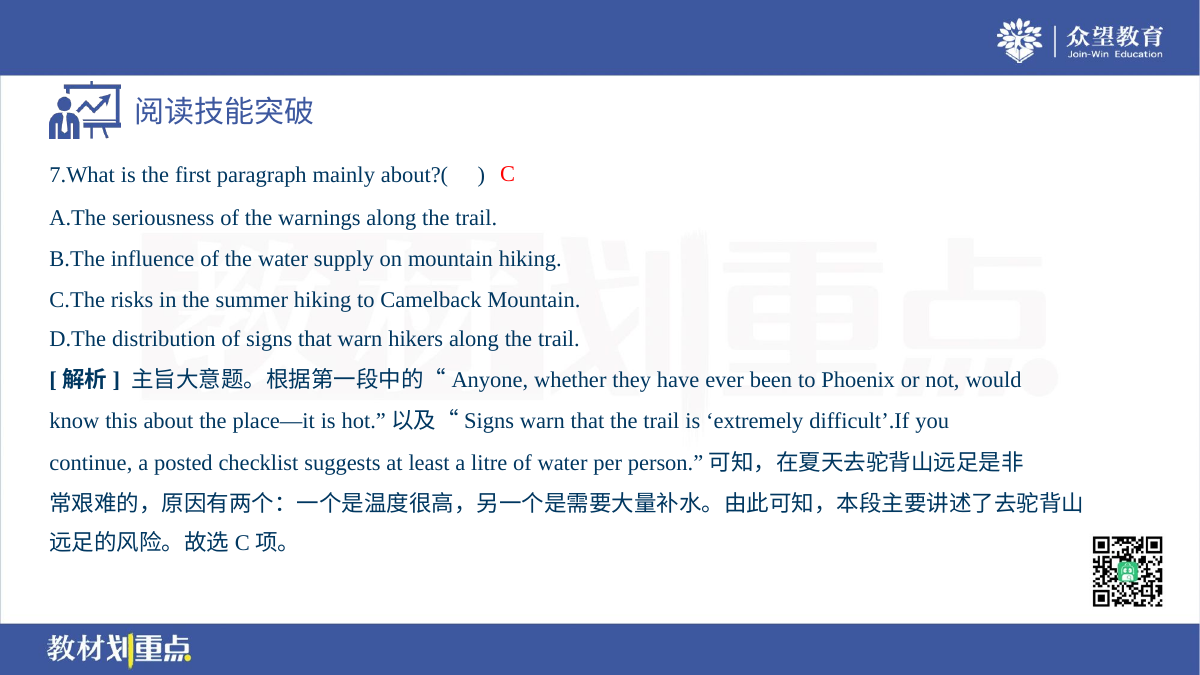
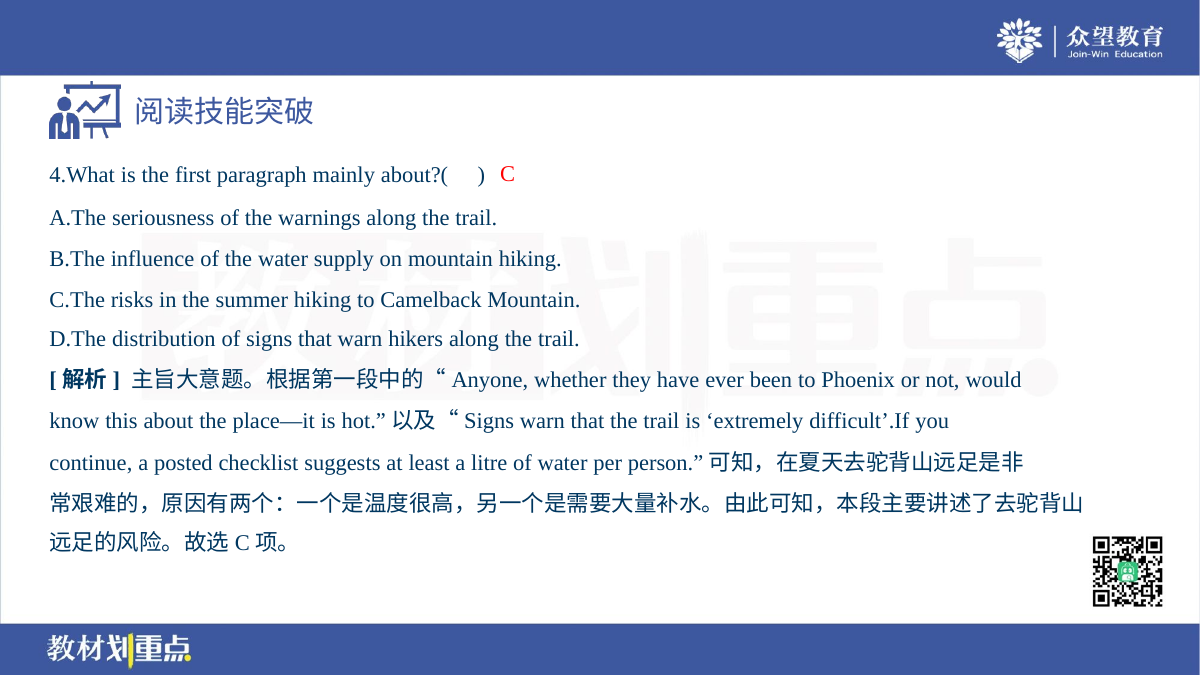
7.What: 7.What -> 4.What
